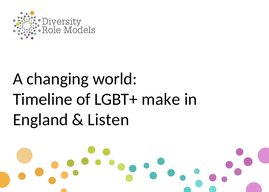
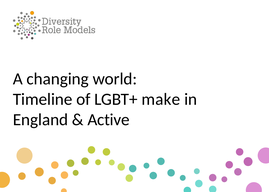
Listen: Listen -> Active
